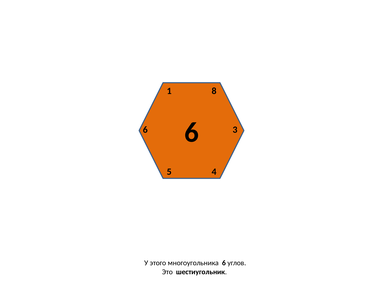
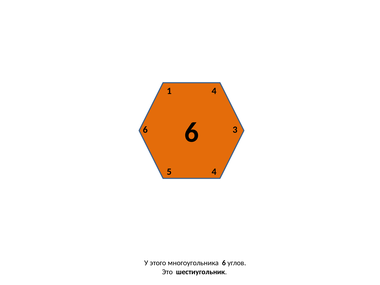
1 8: 8 -> 4
